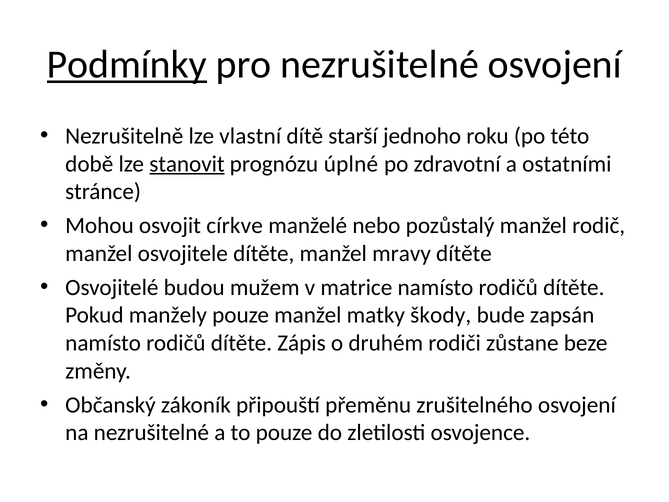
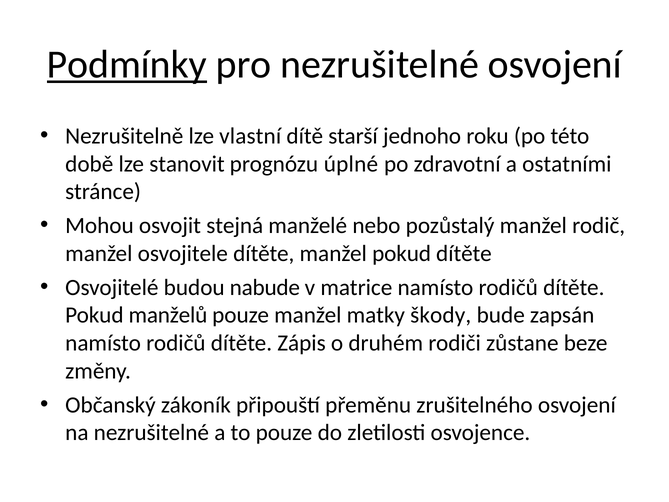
stanovit underline: present -> none
církve: církve -> stejná
manžel mravy: mravy -> pokud
mužem: mužem -> nabude
manžely: manžely -> manželů
